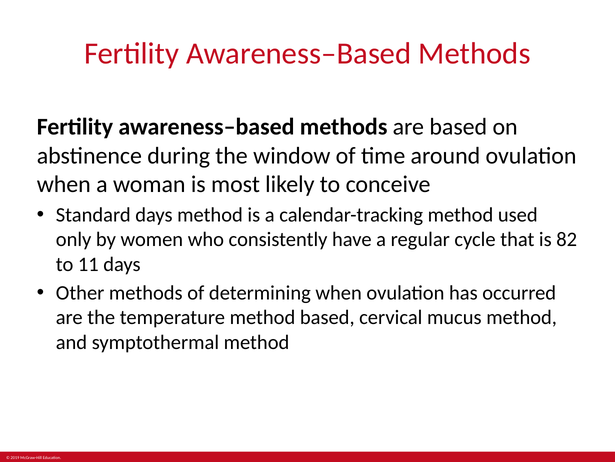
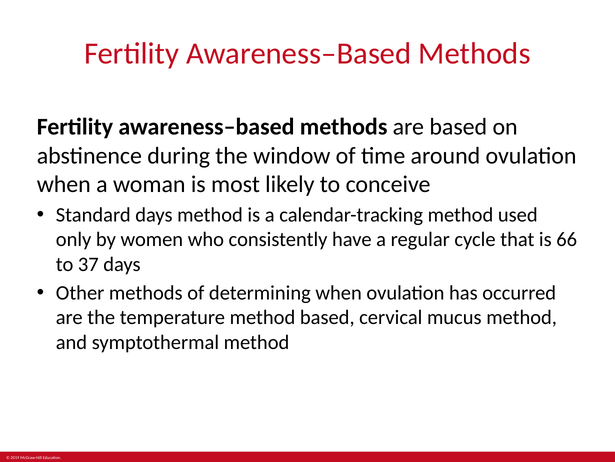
82: 82 -> 66
11: 11 -> 37
